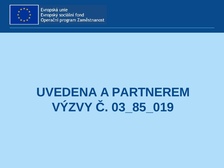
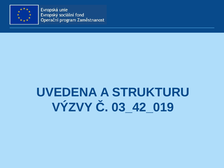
PARTNEREM: PARTNEREM -> STRUKTURU
03_85_019: 03_85_019 -> 03_42_019
